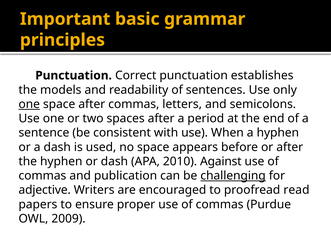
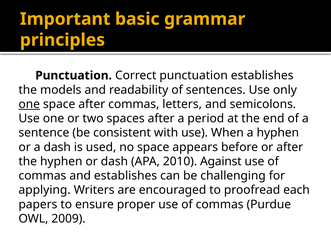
and publication: publication -> establishes
challenging underline: present -> none
adjective: adjective -> applying
read: read -> each
